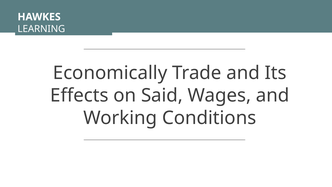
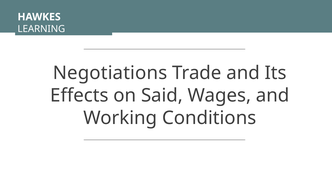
Economically: Economically -> Negotiations
